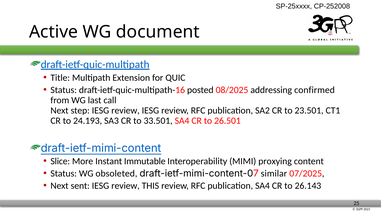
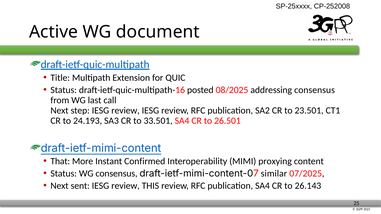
addressing confirmed: confirmed -> consensus
Slice: Slice -> That
Immutable: Immutable -> Confirmed
WG obsoleted: obsoleted -> consensus
